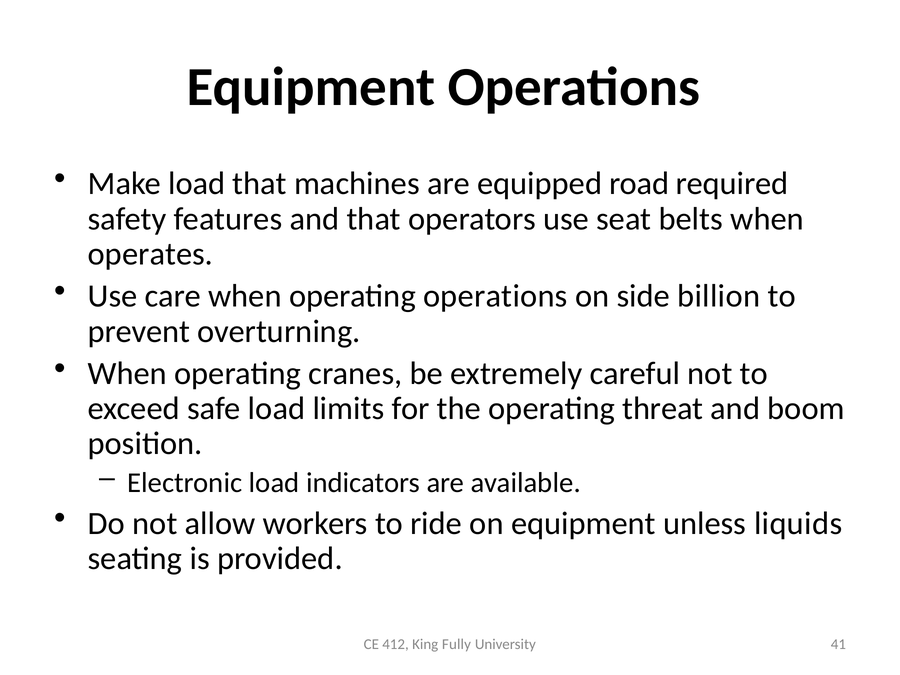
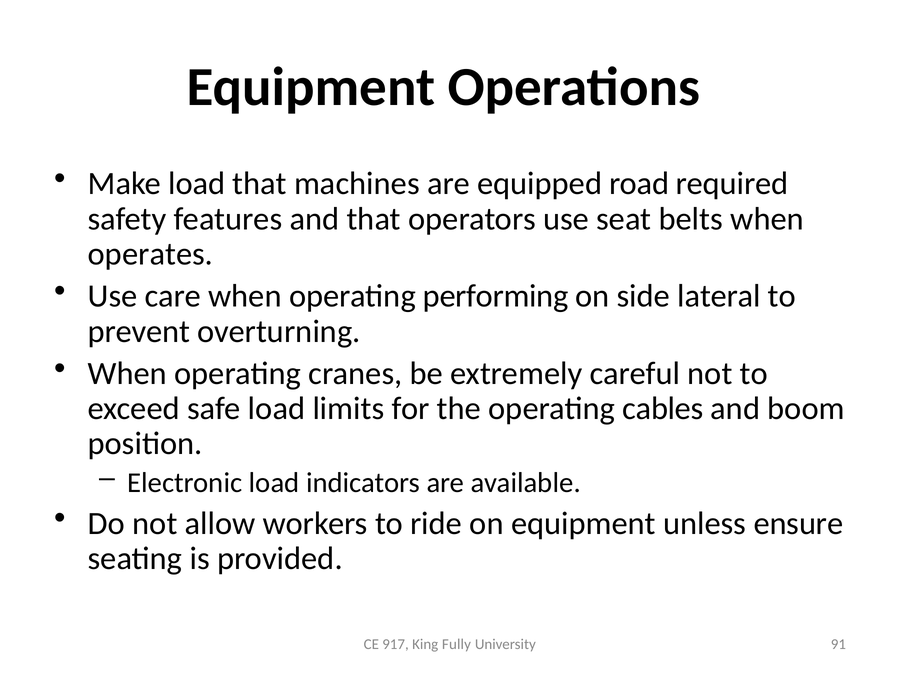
operating operations: operations -> performing
billion: billion -> lateral
threat: threat -> cables
liquids: liquids -> ensure
412: 412 -> 917
41: 41 -> 91
